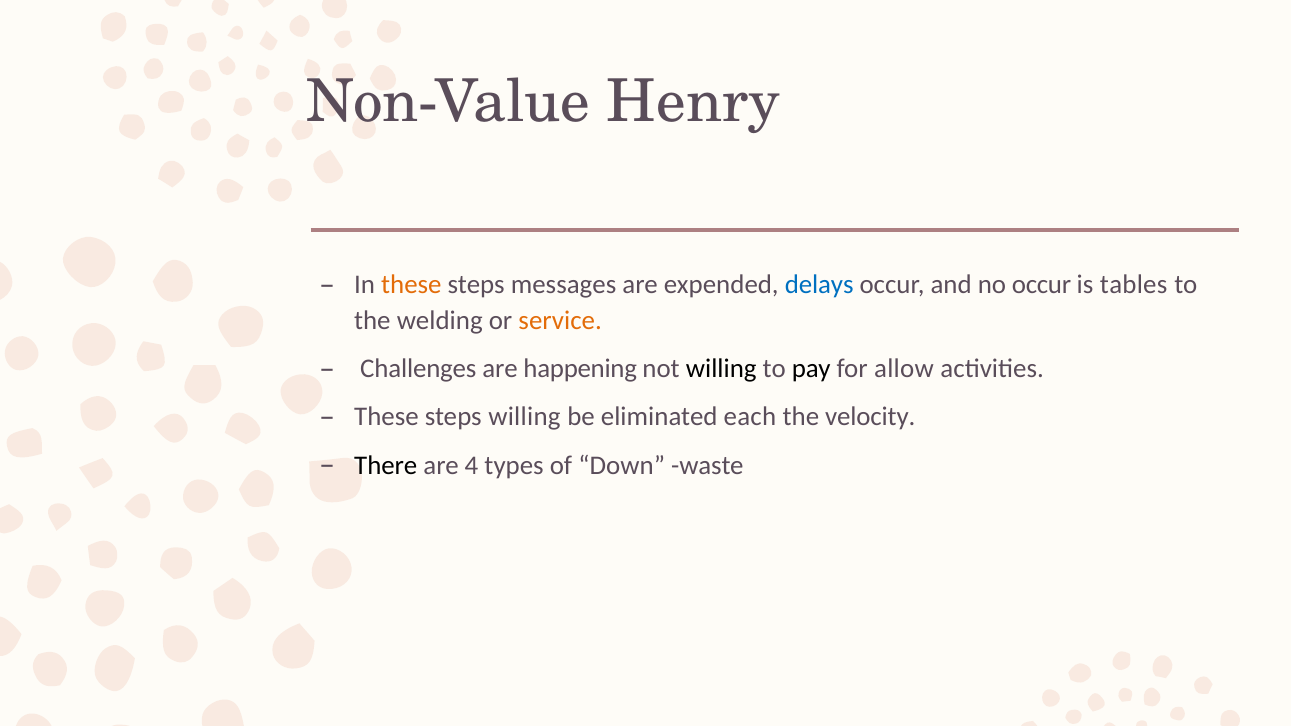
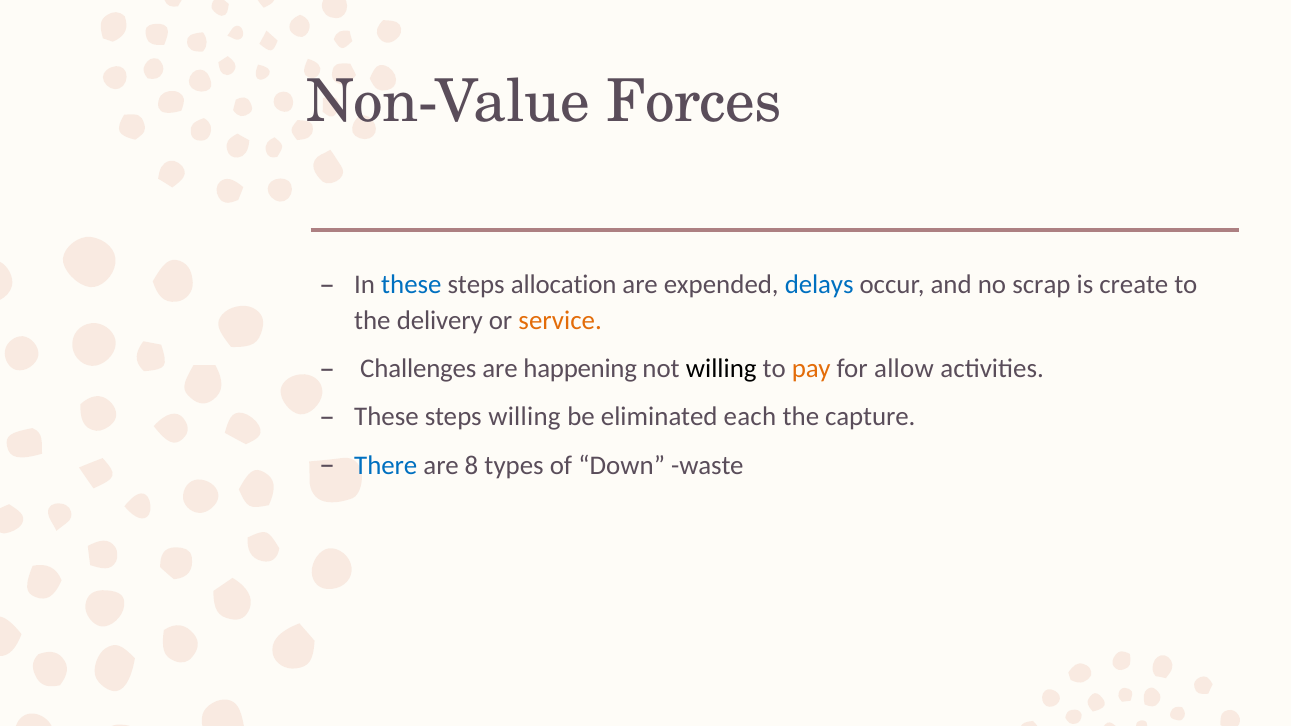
Henry: Henry -> Forces
these at (411, 285) colour: orange -> blue
messages: messages -> allocation
no occur: occur -> scrap
tables: tables -> create
welding: welding -> delivery
pay colour: black -> orange
velocity: velocity -> capture
There colour: black -> blue
4: 4 -> 8
